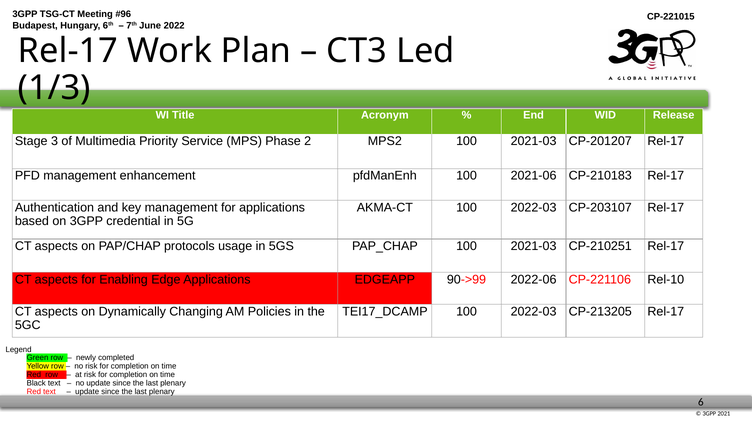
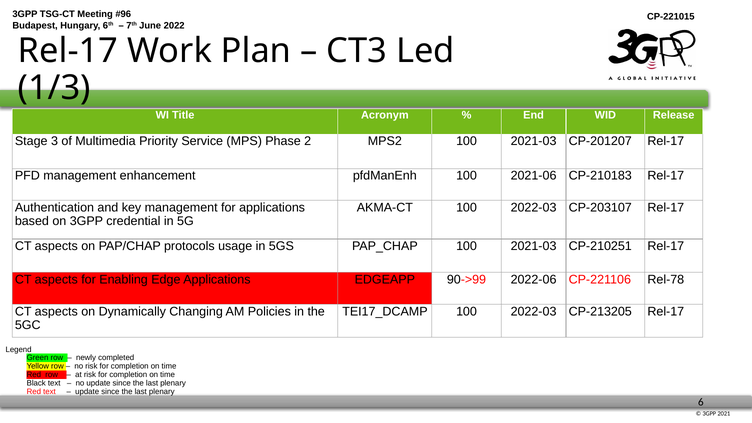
Rel-10: Rel-10 -> Rel-78
